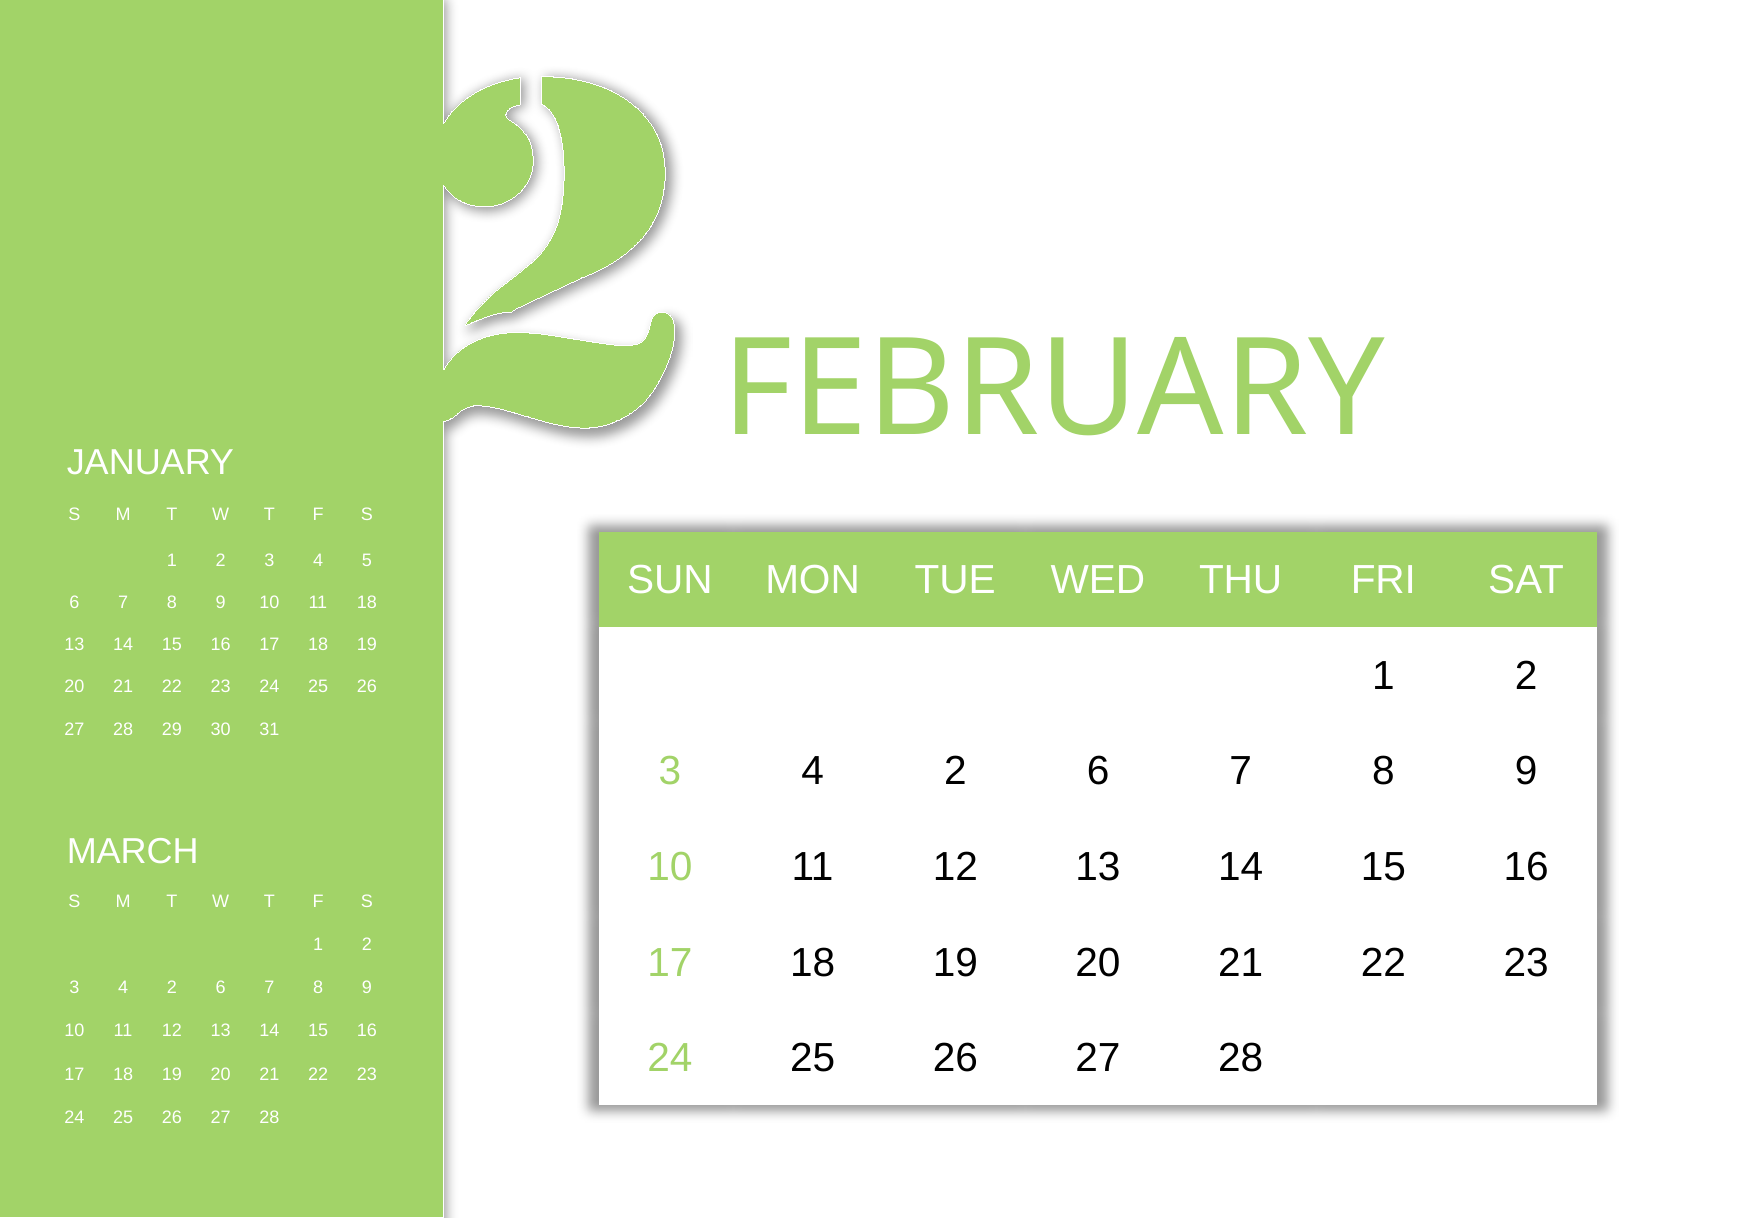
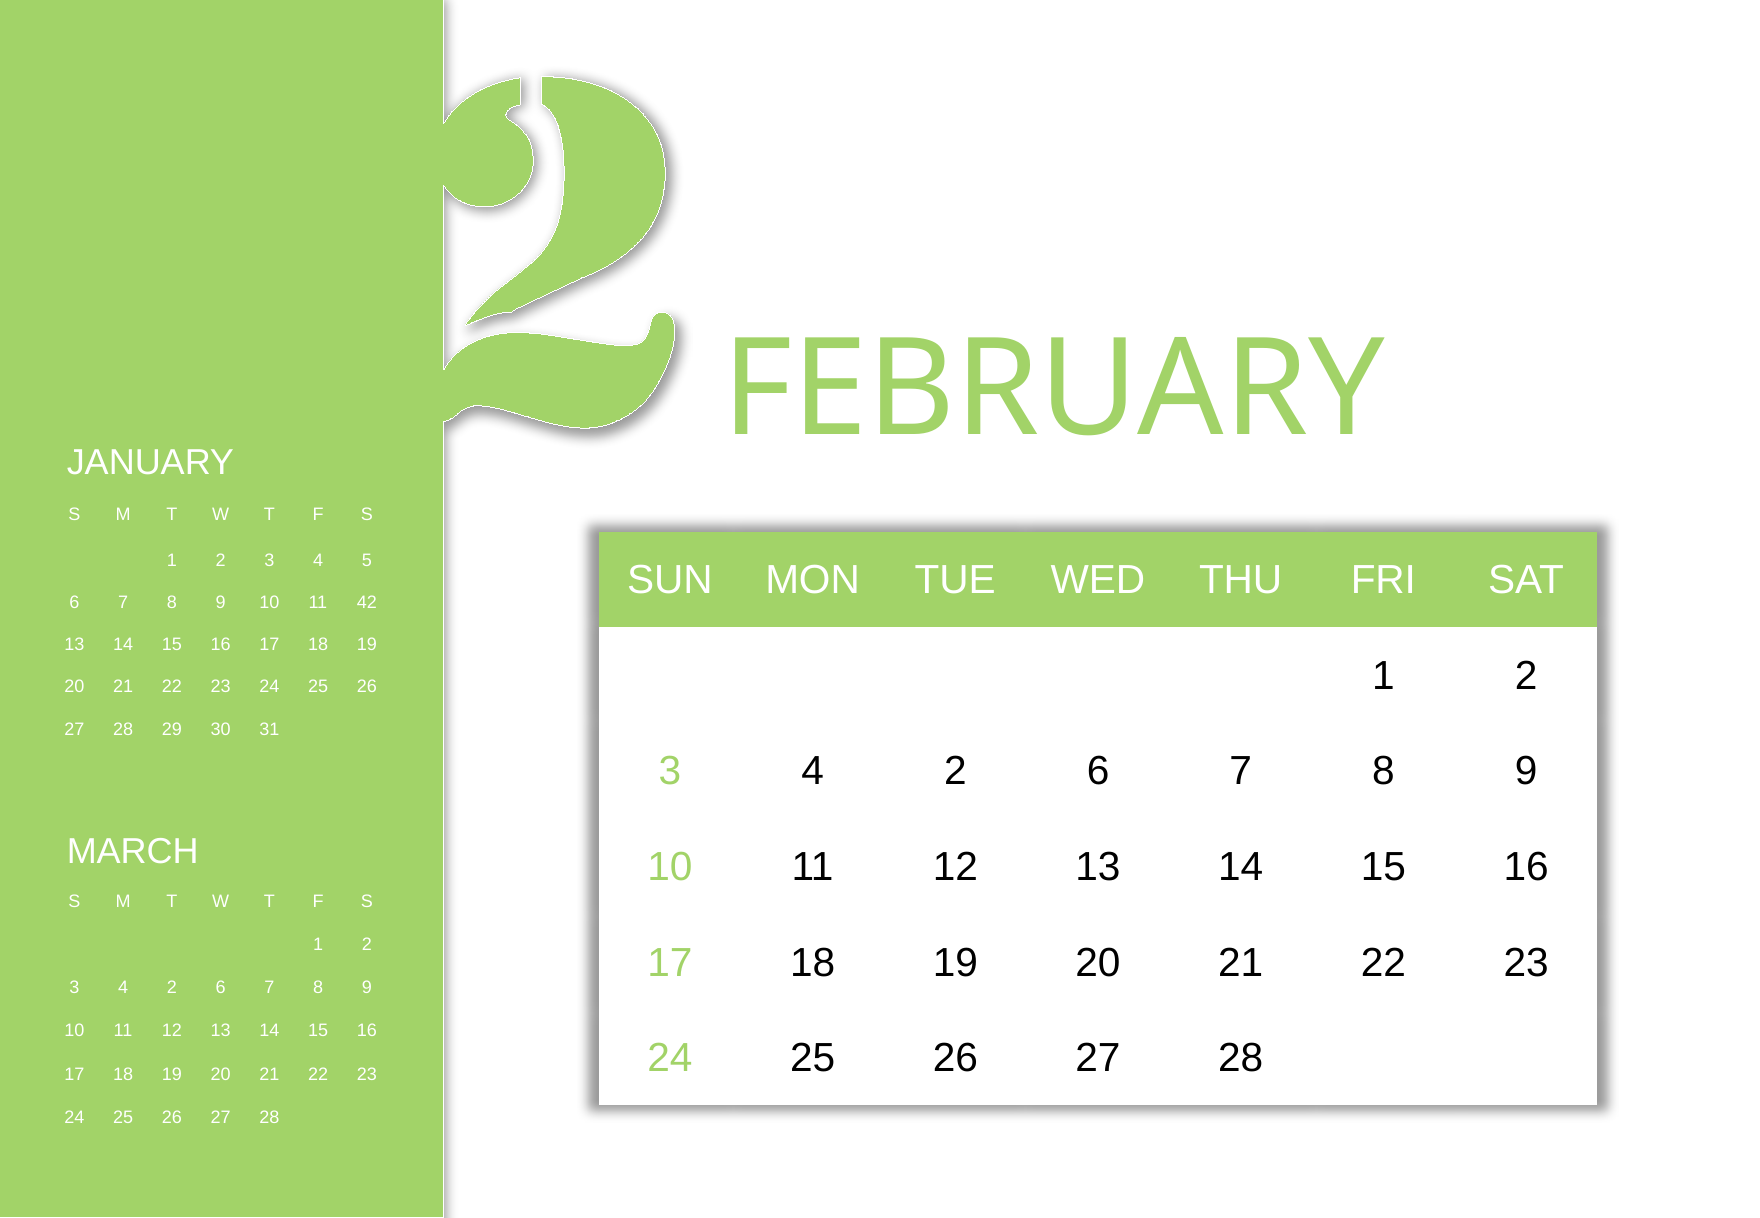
11 18: 18 -> 42
